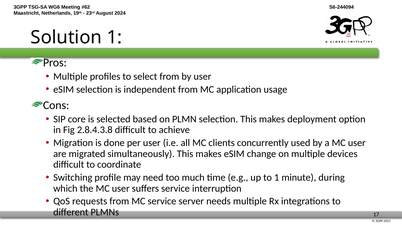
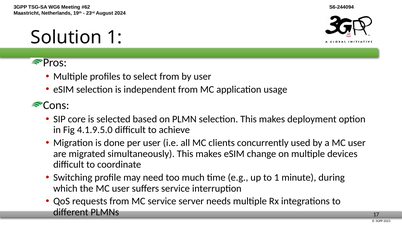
2.8.4.3.8: 2.8.4.3.8 -> 4.1.9.5.0
